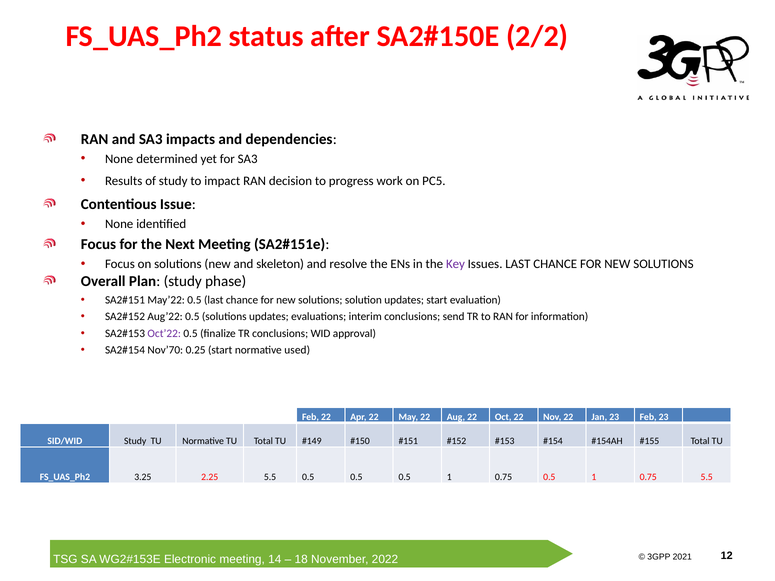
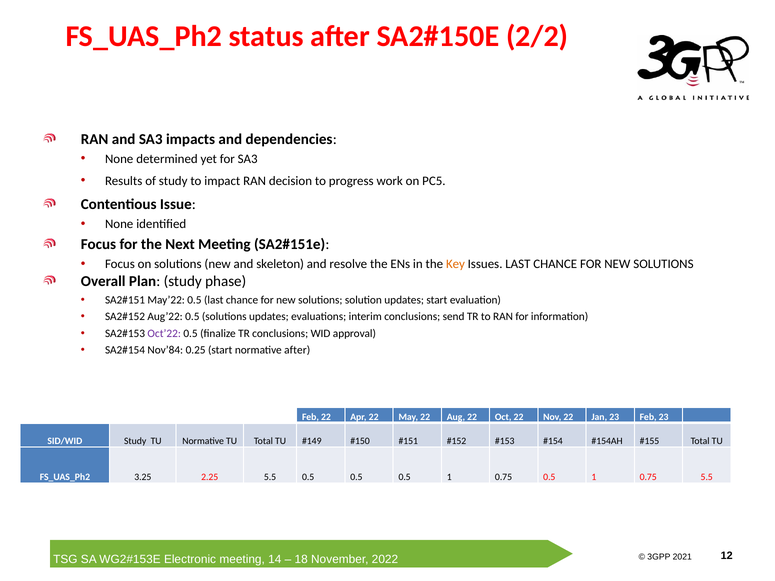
Key colour: purple -> orange
Nov’70: Nov’70 -> Nov’84
normative used: used -> after
